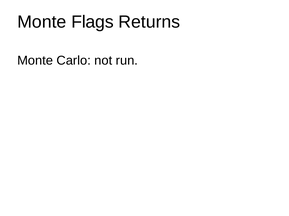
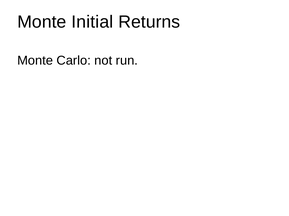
Flags: Flags -> Initial
